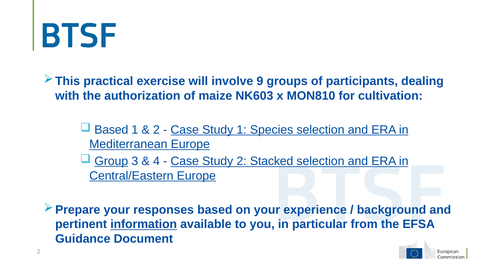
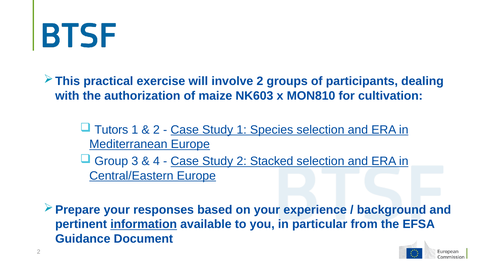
involve 9: 9 -> 2
Based at (111, 130): Based -> Tutors
Group underline: present -> none
